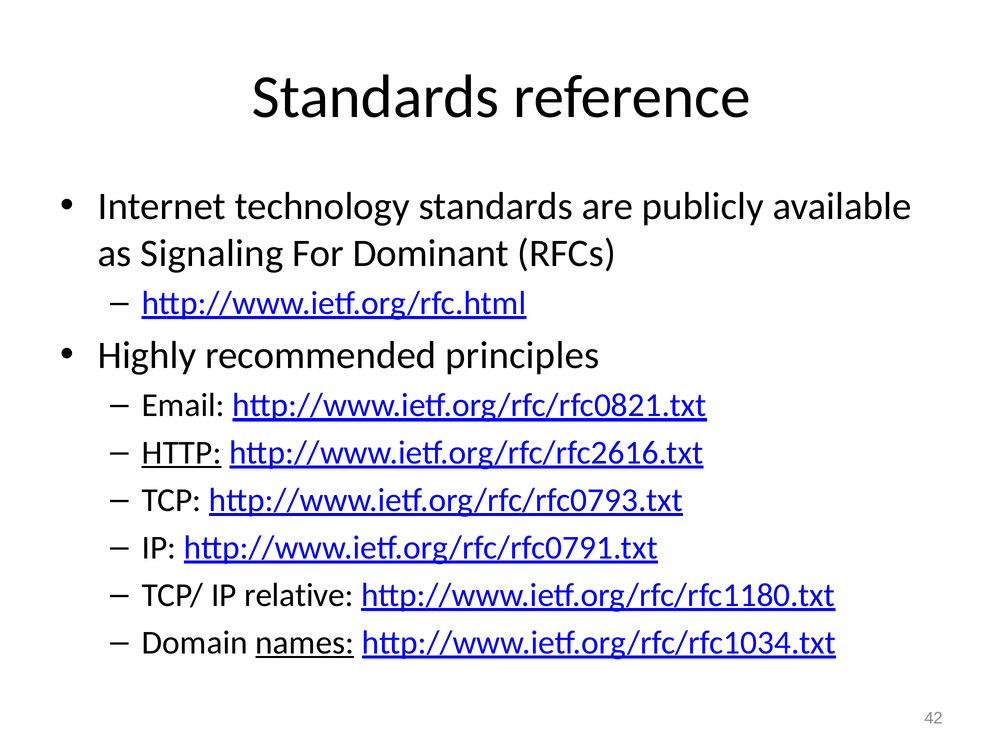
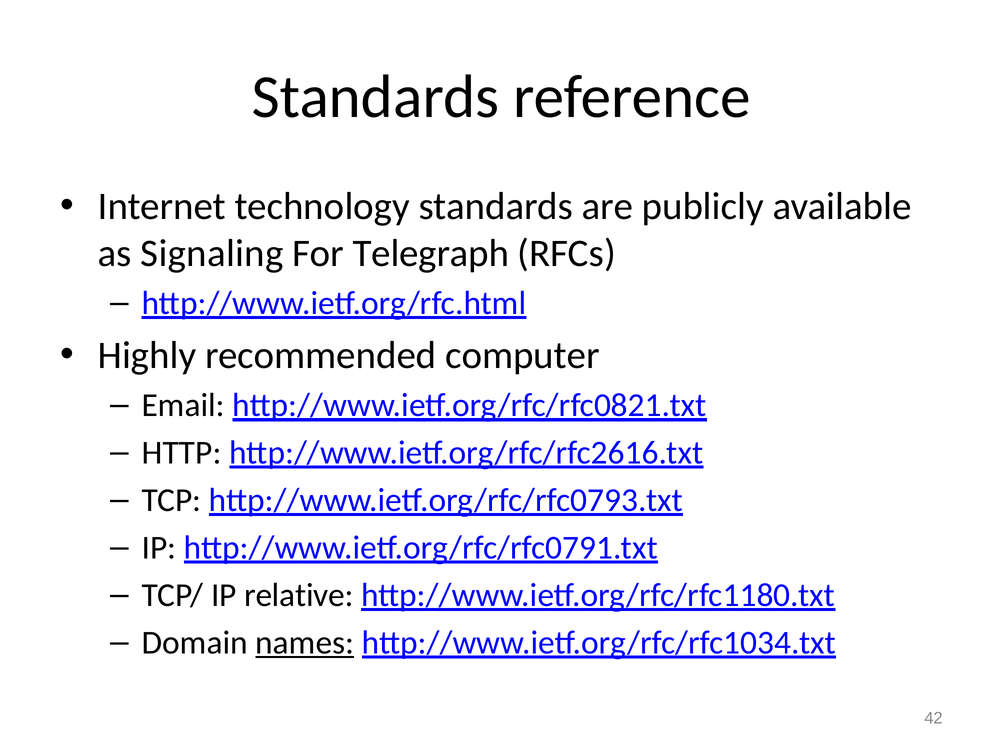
Dominant: Dominant -> Telegraph
principles: principles -> computer
HTTP underline: present -> none
